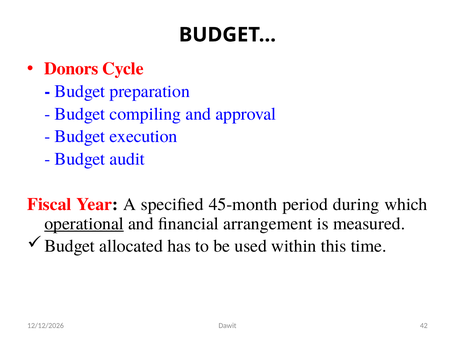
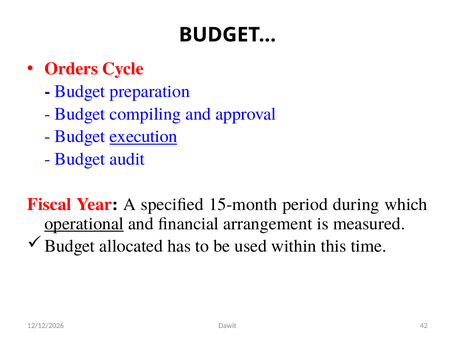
Donors: Donors -> Orders
execution underline: none -> present
45-month: 45-month -> 15-month
